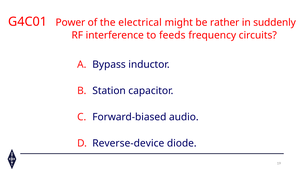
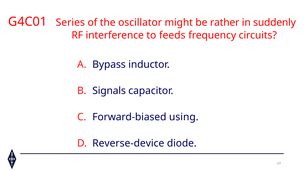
Power: Power -> Series
electrical: electrical -> oscillator
Station: Station -> Signals
audio: audio -> using
